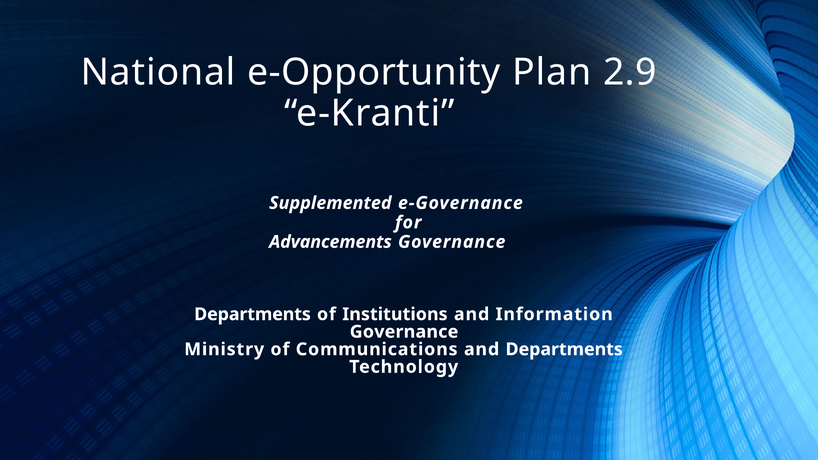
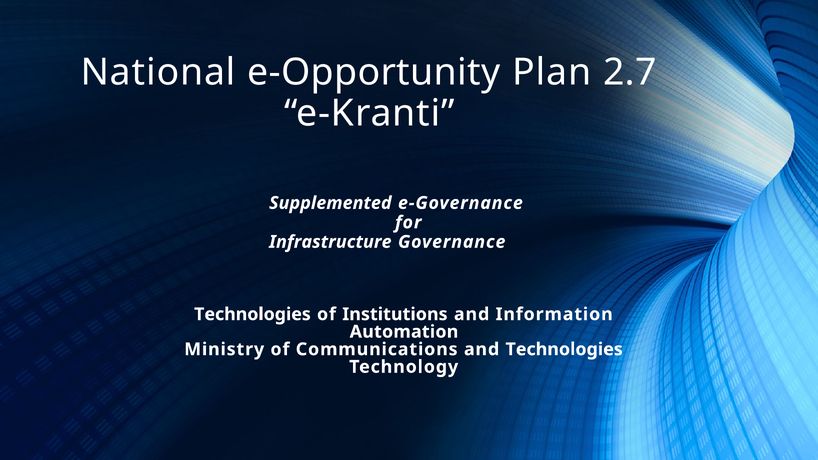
2.9: 2.9 -> 2.7
Advancements: Advancements -> Infrastructure
Departments at (252, 314): Departments -> Technologies
Governance at (404, 332): Governance -> Automation
and Departments: Departments -> Technologies
